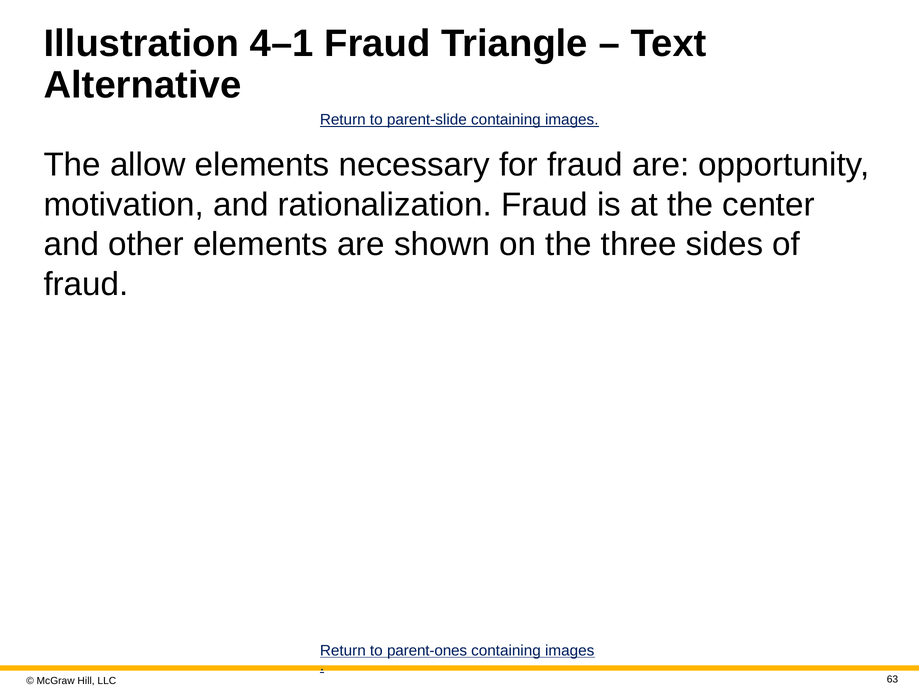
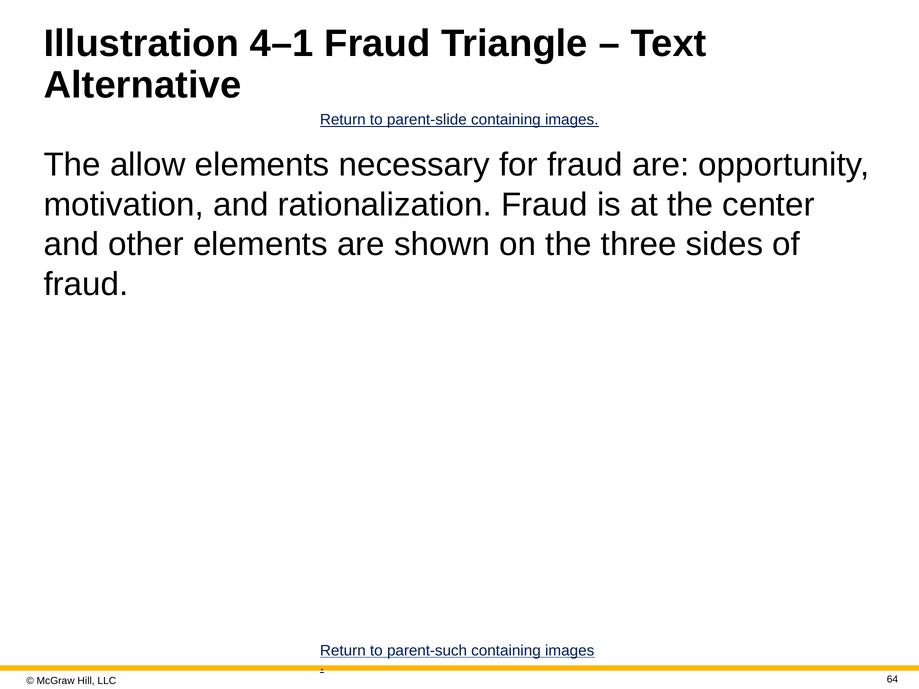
parent-ones: parent-ones -> parent-such
63: 63 -> 64
